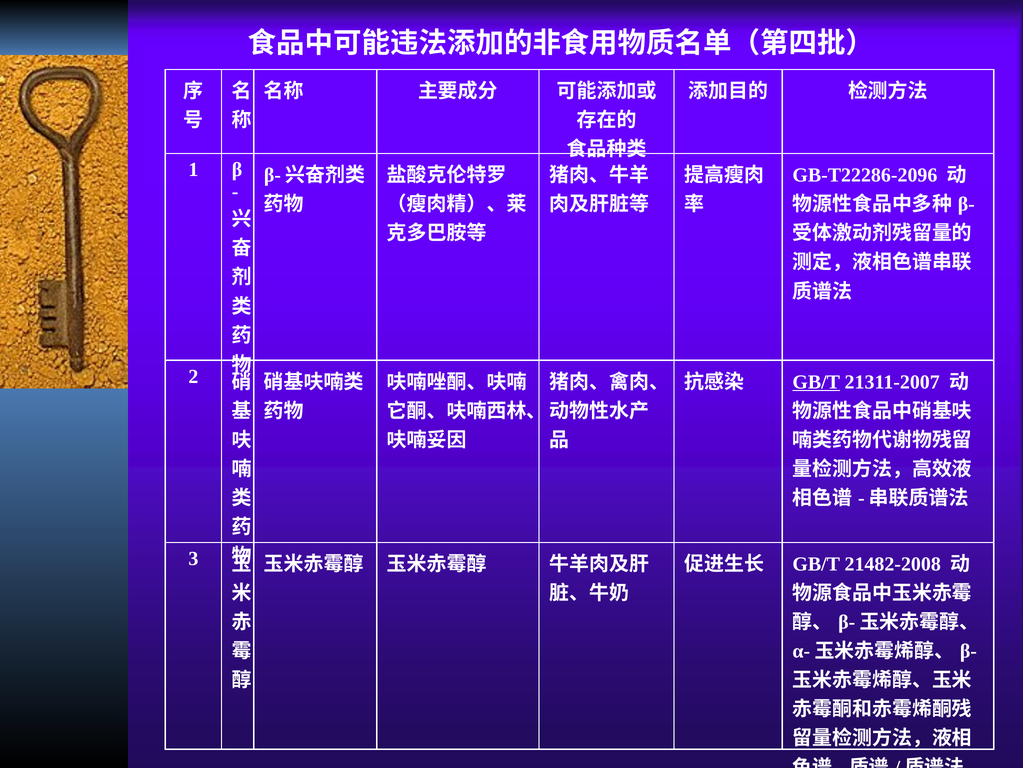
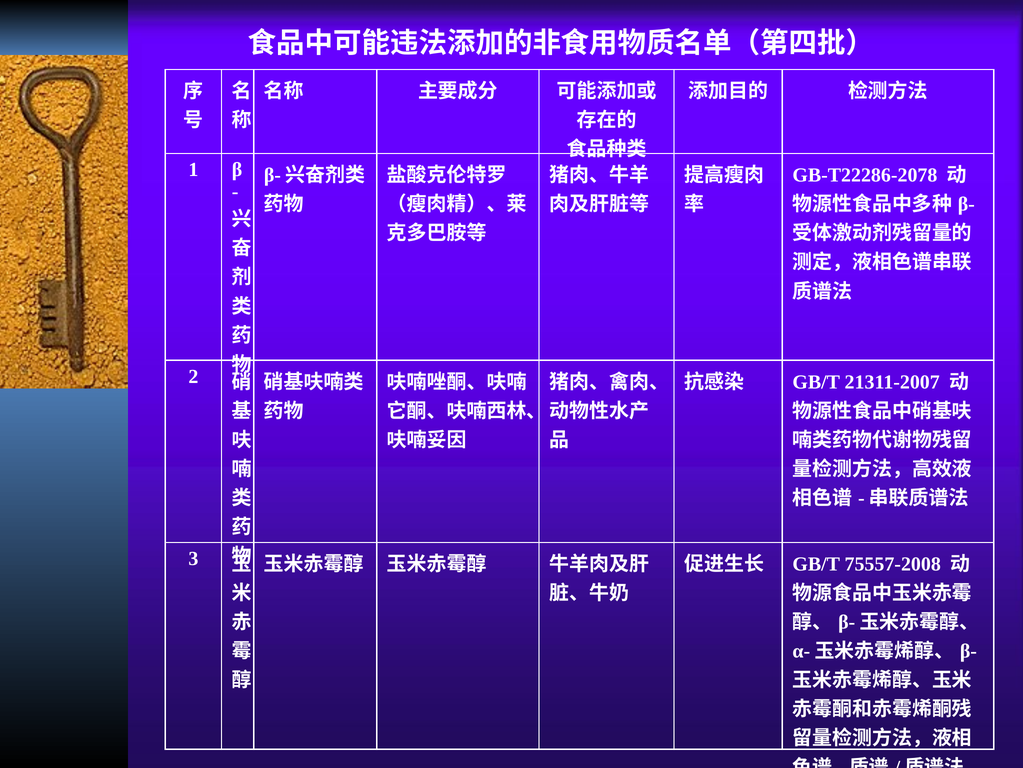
GB-T22286-2096: GB-T22286-2096 -> GB-T22286-2078
GB/T at (816, 382) underline: present -> none
21482-2008: 21482-2008 -> 75557-2008
